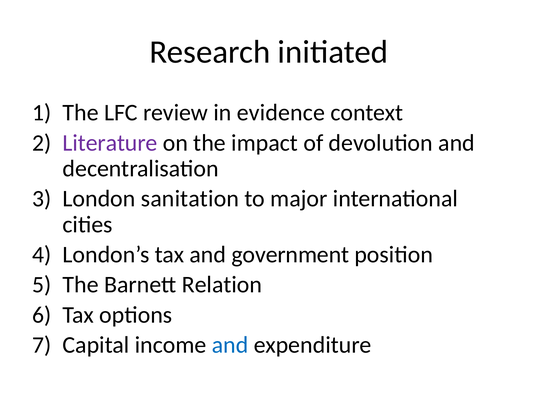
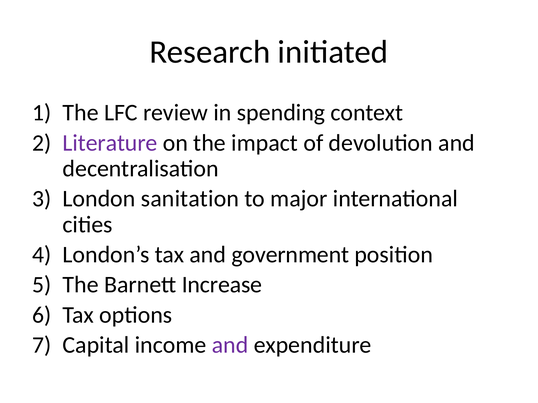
evidence: evidence -> spending
Relation: Relation -> Increase
and at (230, 345) colour: blue -> purple
